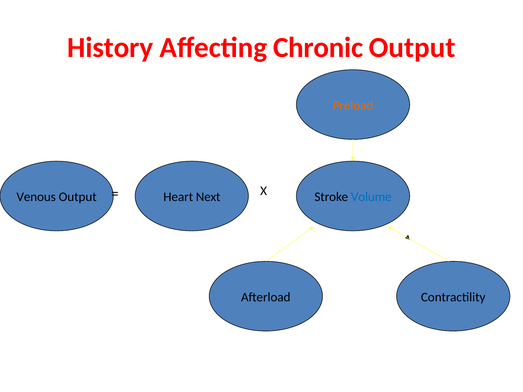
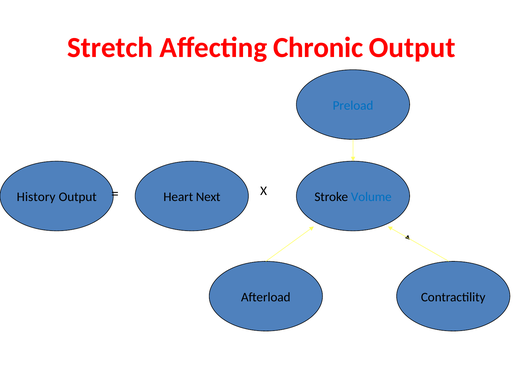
History: History -> Stretch
Preload colour: orange -> blue
Venous: Venous -> History
